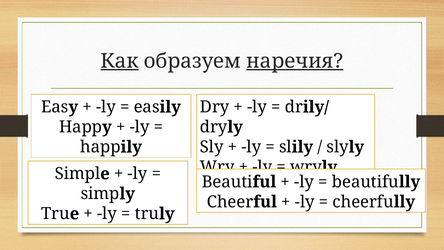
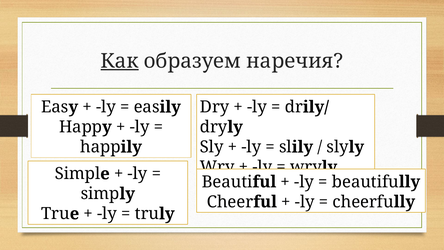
наречия underline: present -> none
